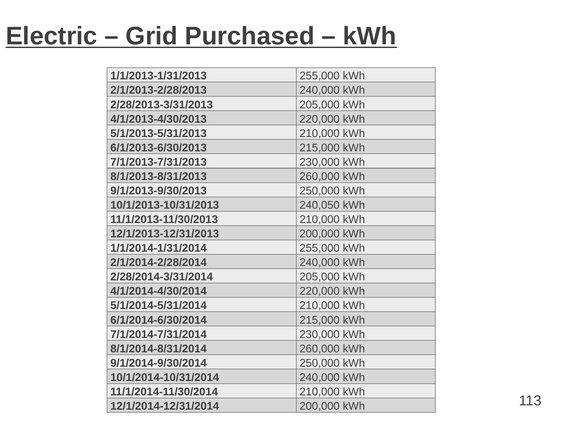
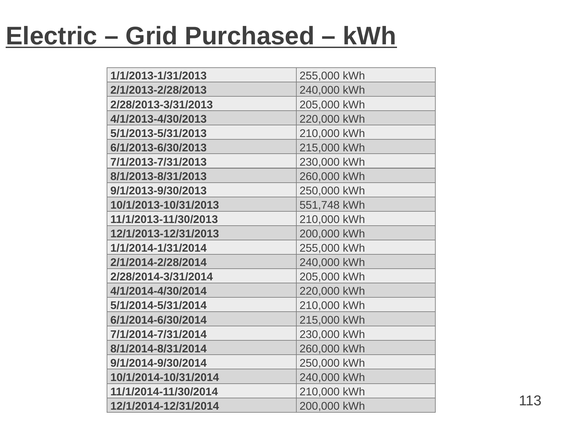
240,050: 240,050 -> 551,748
